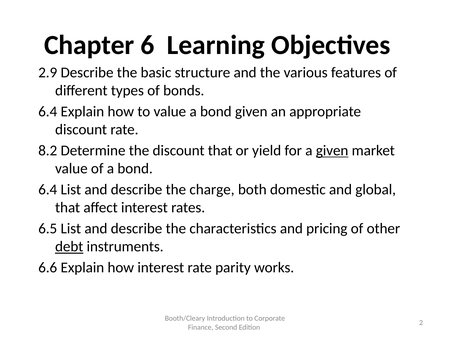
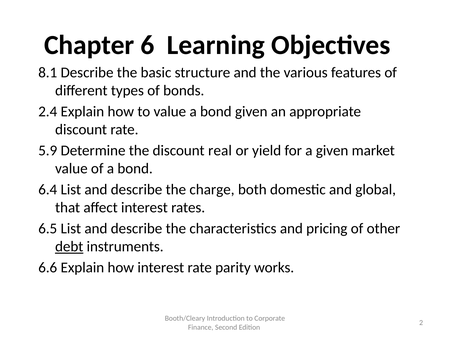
2.9: 2.9 -> 8.1
6.4 at (48, 111): 6.4 -> 2.4
8.2: 8.2 -> 5.9
discount that: that -> real
given at (332, 150) underline: present -> none
